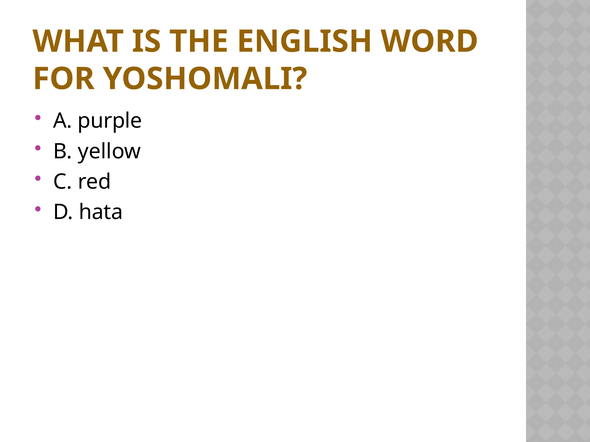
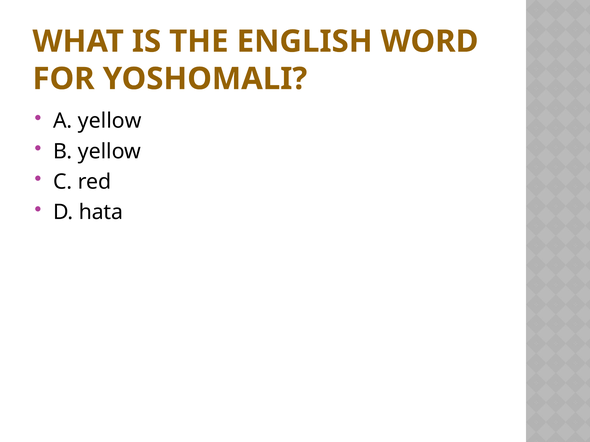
A purple: purple -> yellow
